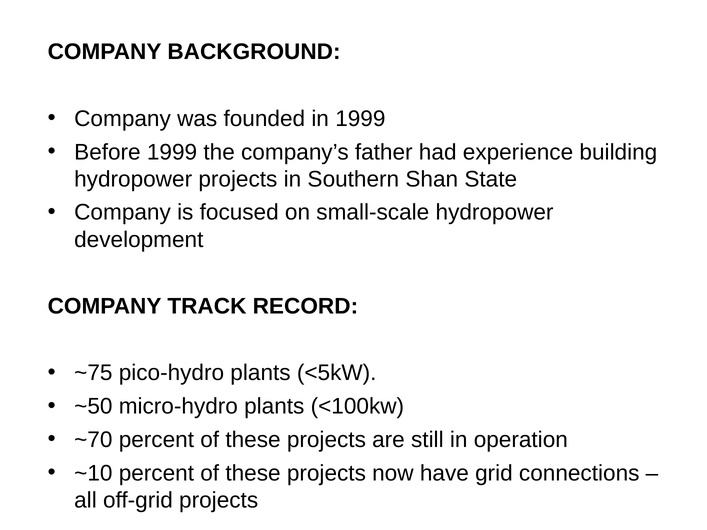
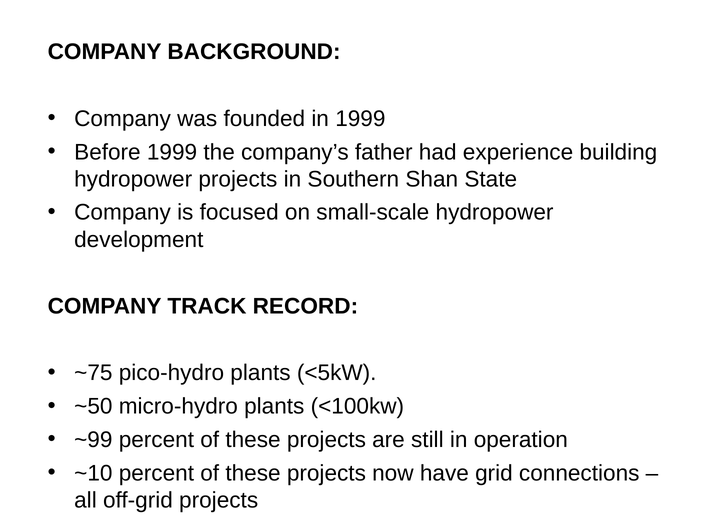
~70: ~70 -> ~99
